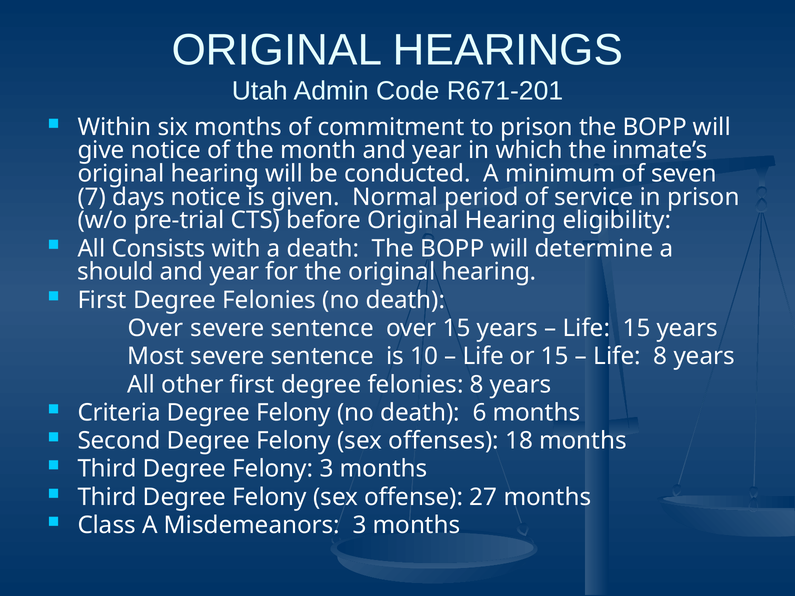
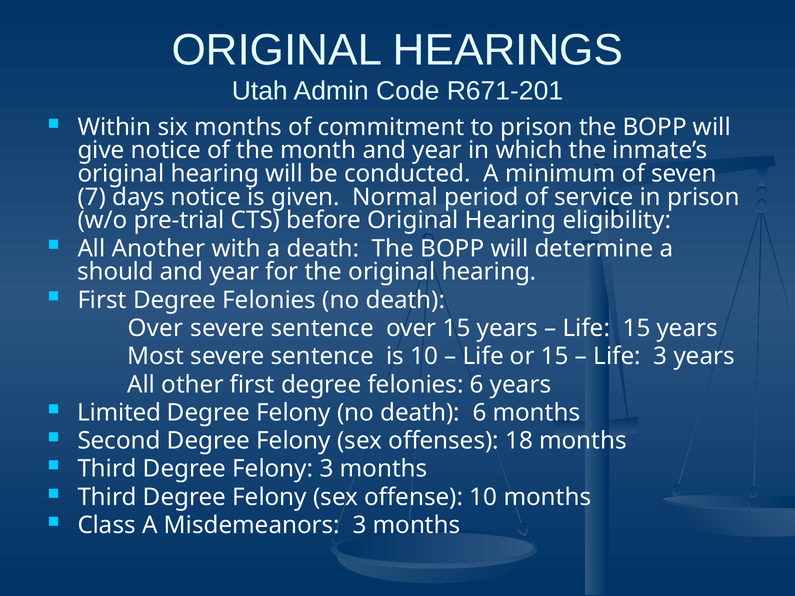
Consists: Consists -> Another
Life 8: 8 -> 3
felonies 8: 8 -> 6
Criteria: Criteria -> Limited
offense 27: 27 -> 10
